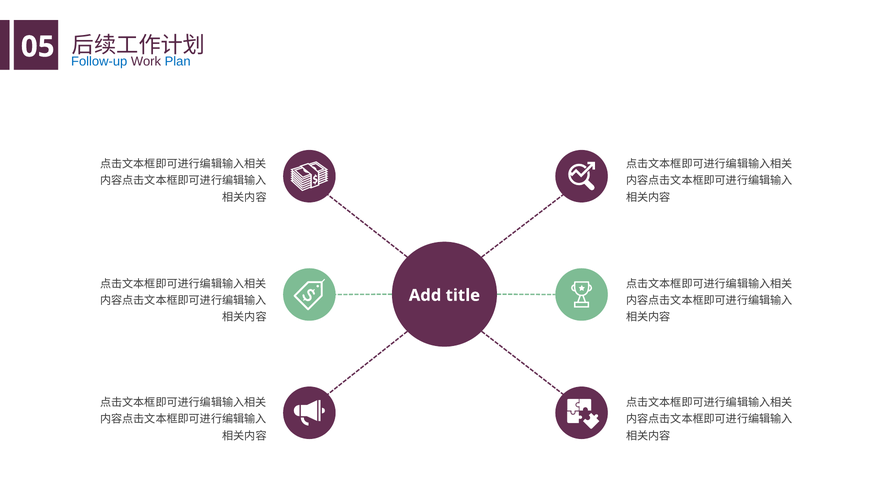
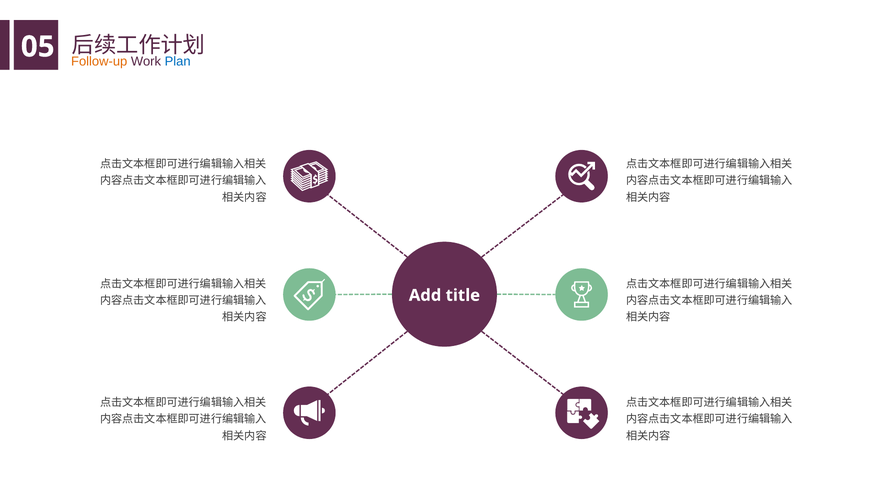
Follow-up colour: blue -> orange
